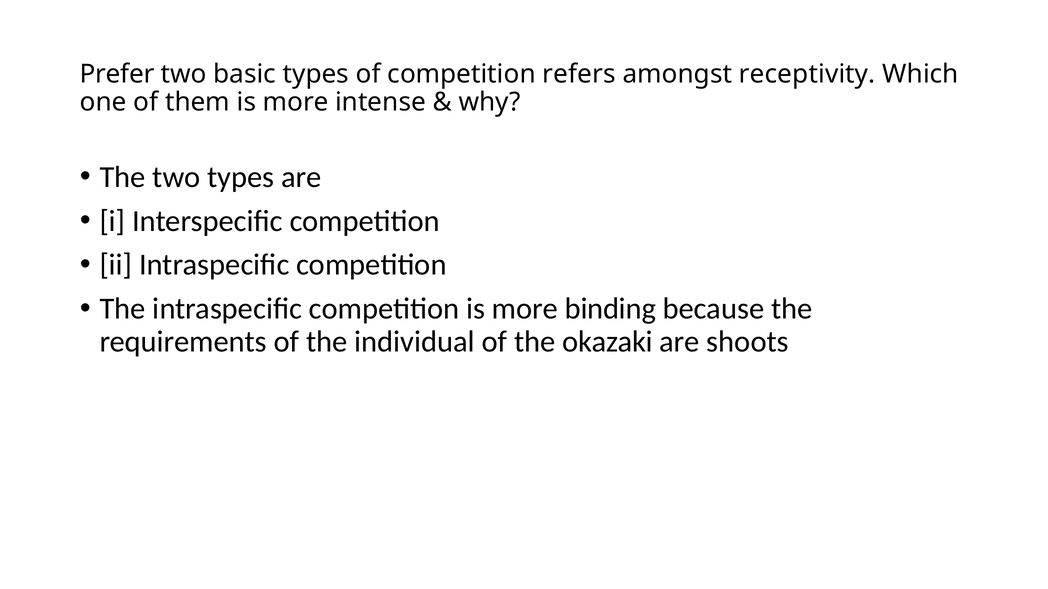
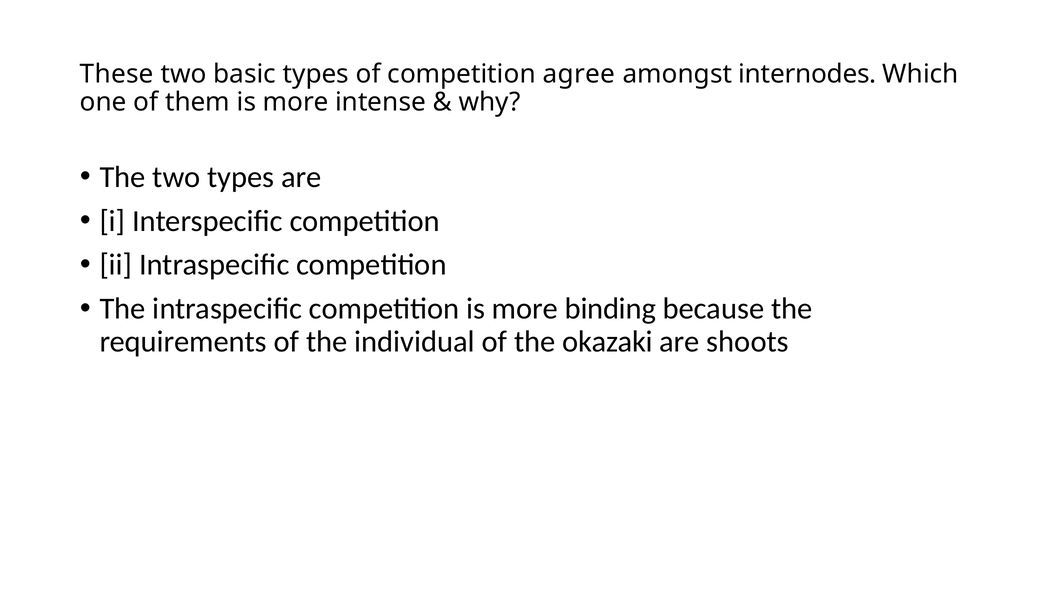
Prefer: Prefer -> These
refers: refers -> agree
receptivity: receptivity -> internodes
